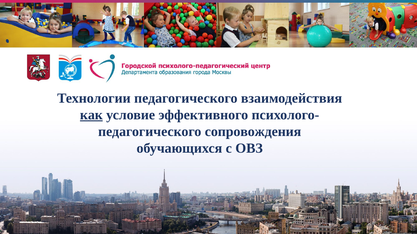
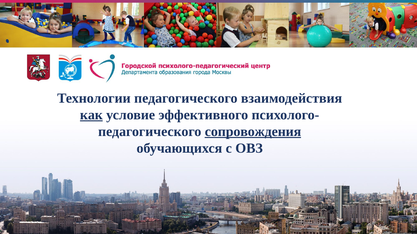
сопровождения underline: none -> present
